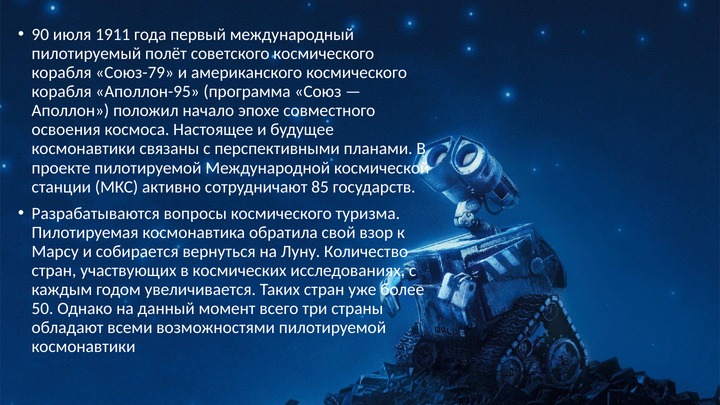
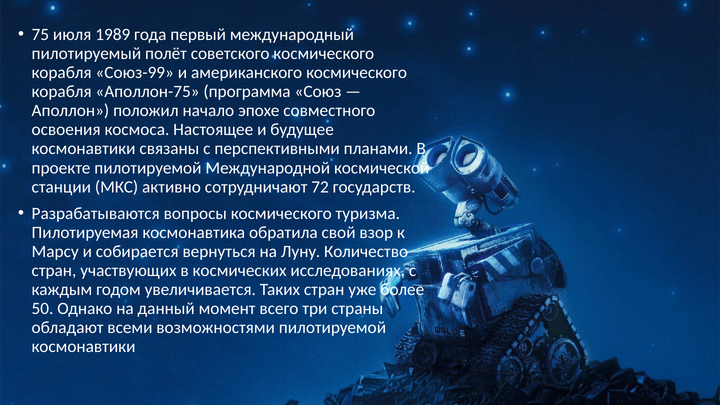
90: 90 -> 75
1911: 1911 -> 1989
Союз-79: Союз-79 -> Союз-99
Аполлон-95: Аполлон-95 -> Аполлон-75
85: 85 -> 72
